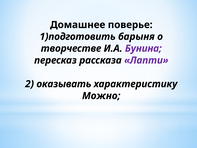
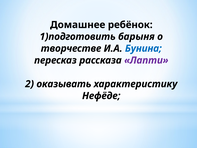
поверье: поверье -> ребёнок
Бунина colour: purple -> blue
Можно: Можно -> Нефёде
